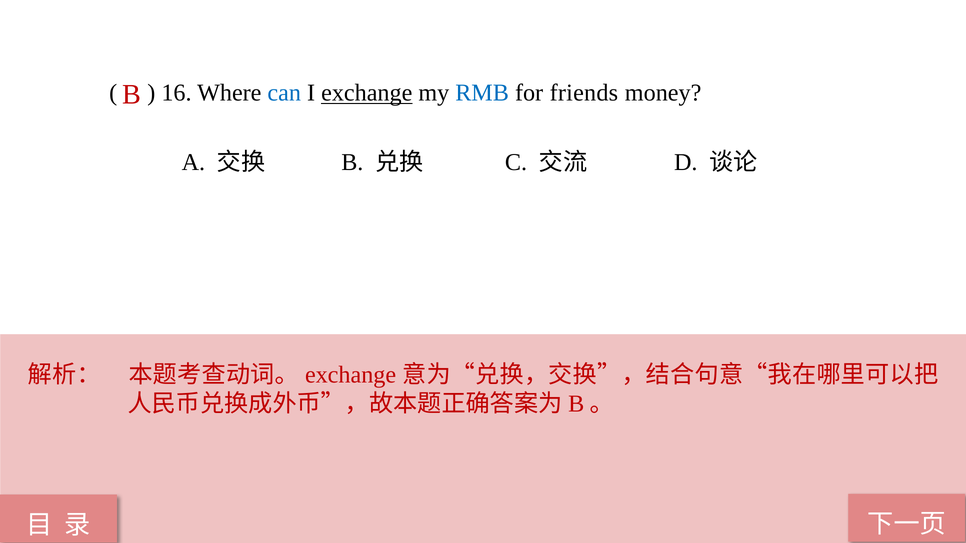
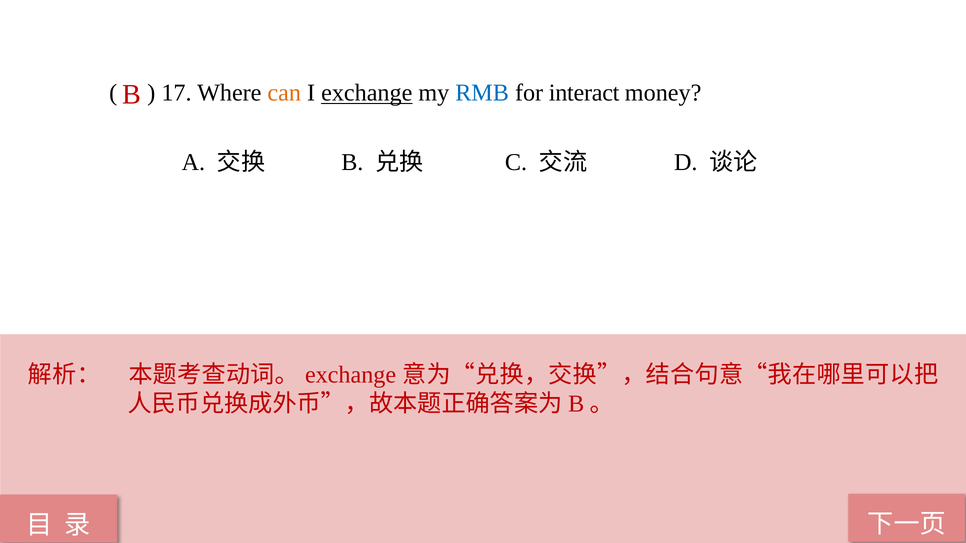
16: 16 -> 17
can colour: blue -> orange
friends: friends -> interact
